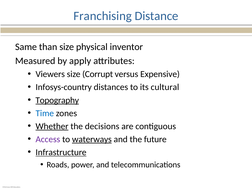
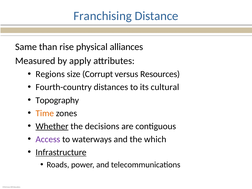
than size: size -> rise
inventor: inventor -> alliances
Viewers: Viewers -> Regions
Expensive: Expensive -> Resources
Infosys-country: Infosys-country -> Fourth-country
Topography underline: present -> none
Time colour: blue -> orange
waterways underline: present -> none
future: future -> which
